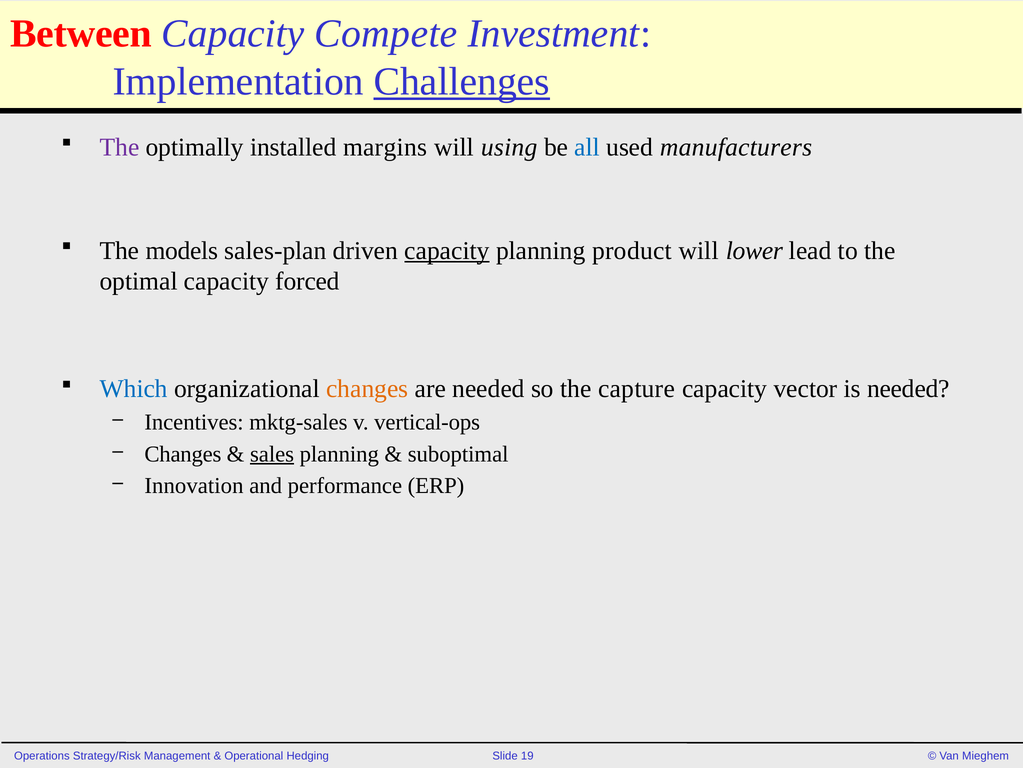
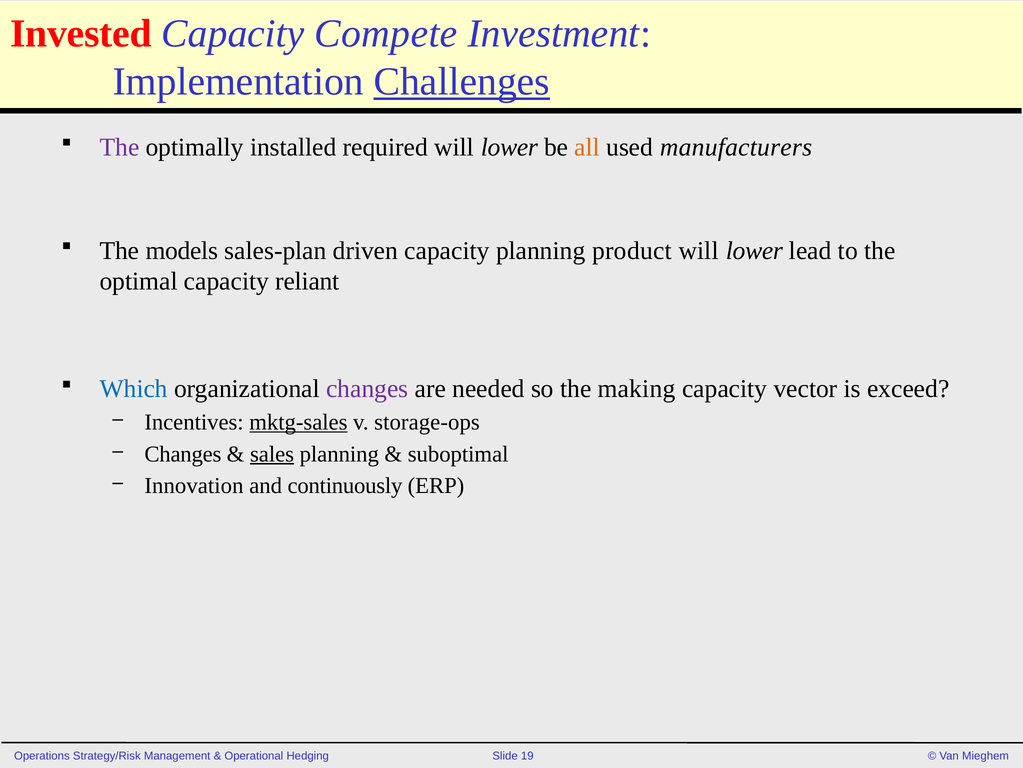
Between: Between -> Invested
margins: margins -> required
using at (509, 147): using -> lower
all colour: blue -> orange
capacity at (447, 250) underline: present -> none
forced: forced -> reliant
changes at (367, 389) colour: orange -> purple
capture: capture -> making
is needed: needed -> exceed
mktg-sales underline: none -> present
vertical-ops: vertical-ops -> storage-ops
performance: performance -> continuously
